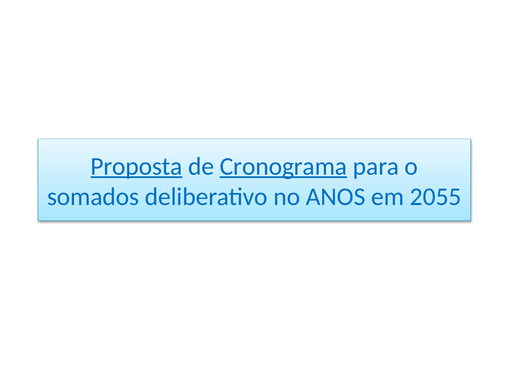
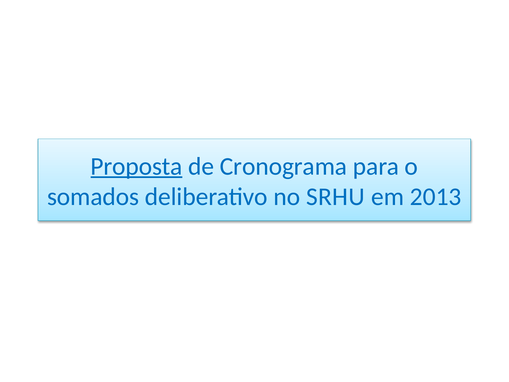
Cronograma underline: present -> none
ANOS: ANOS -> SRHU
2055: 2055 -> 2013
